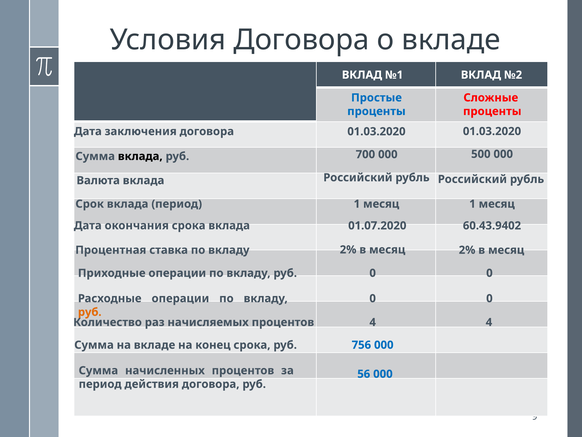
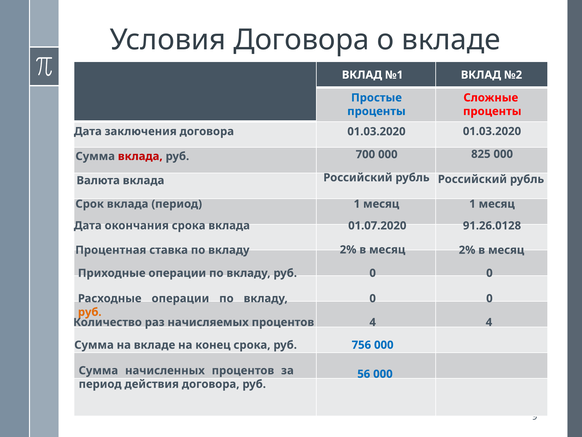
500: 500 -> 825
вклада at (140, 156) colour: black -> red
60.43.9402: 60.43.9402 -> 91.26.0128
